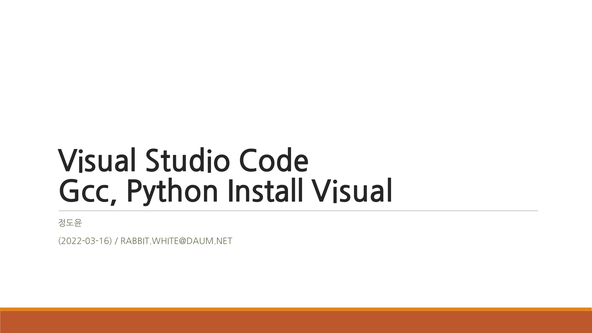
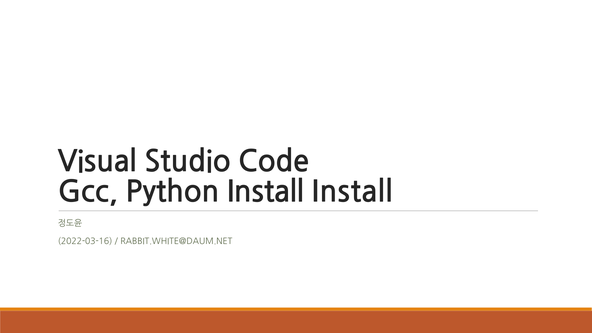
Install Visual: Visual -> Install
